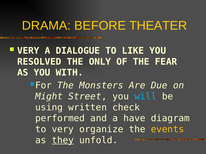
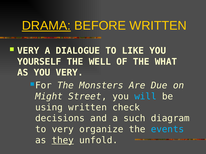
DRAMA underline: none -> present
BEFORE THEATER: THEATER -> WRITTEN
RESOLVED: RESOLVED -> YOURSELF
ONLY: ONLY -> WELL
FEAR: FEAR -> WHAT
YOU WITH: WITH -> VERY
performed: performed -> decisions
have: have -> such
events colour: yellow -> light blue
